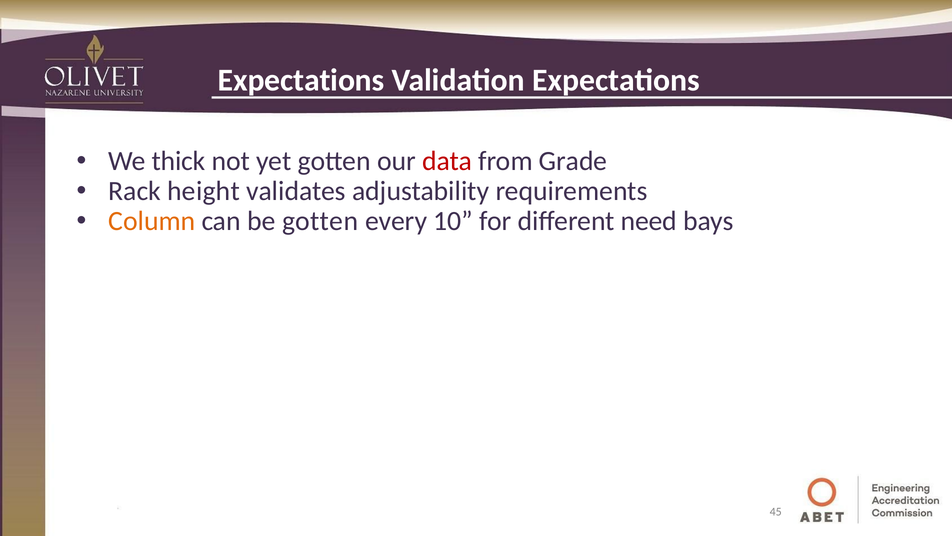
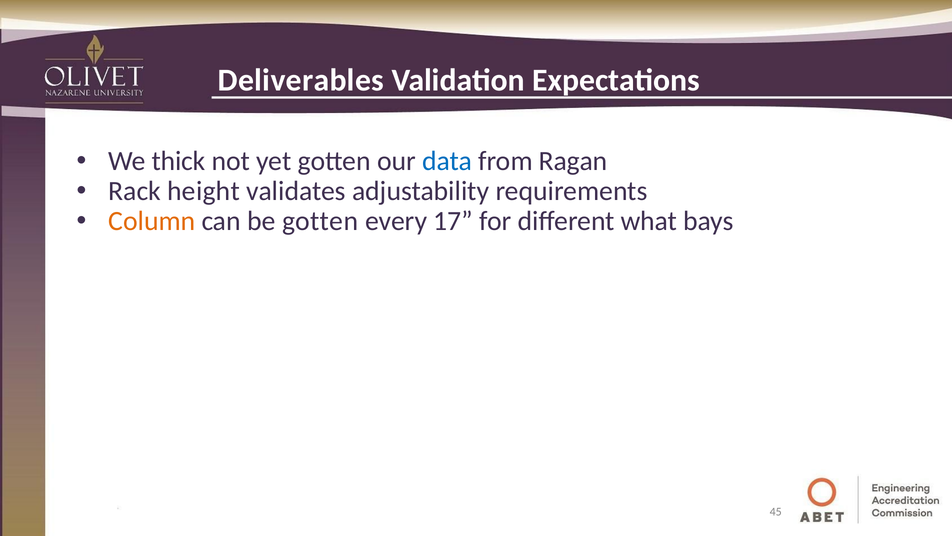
Expectations at (301, 80): Expectations -> Deliverables
data colour: red -> blue
Grade: Grade -> Ragan
10: 10 -> 17
need: need -> what
